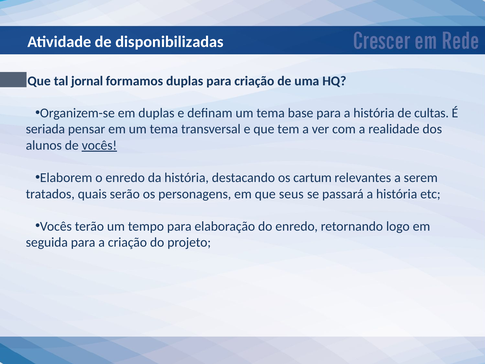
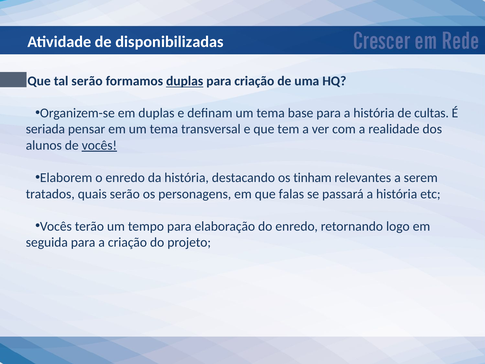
tal jornal: jornal -> serão
duplas at (185, 81) underline: none -> present
cartum: cartum -> tinham
seus: seus -> falas
